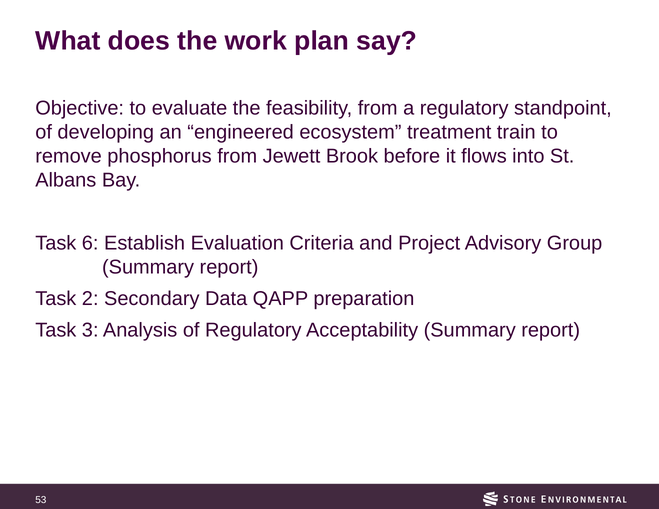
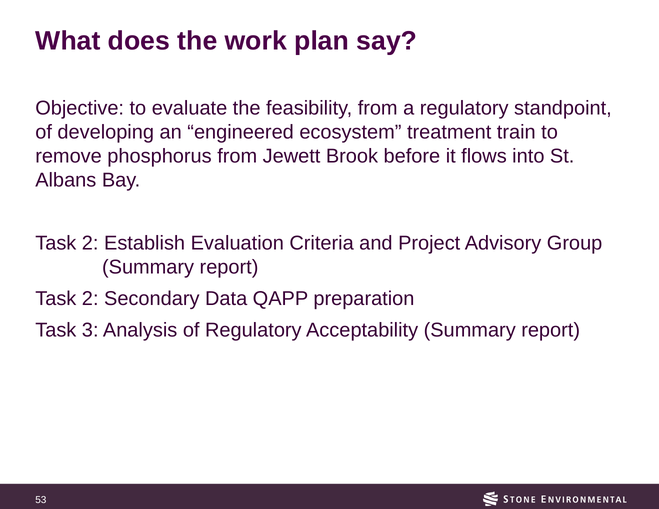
6 at (90, 243): 6 -> 2
